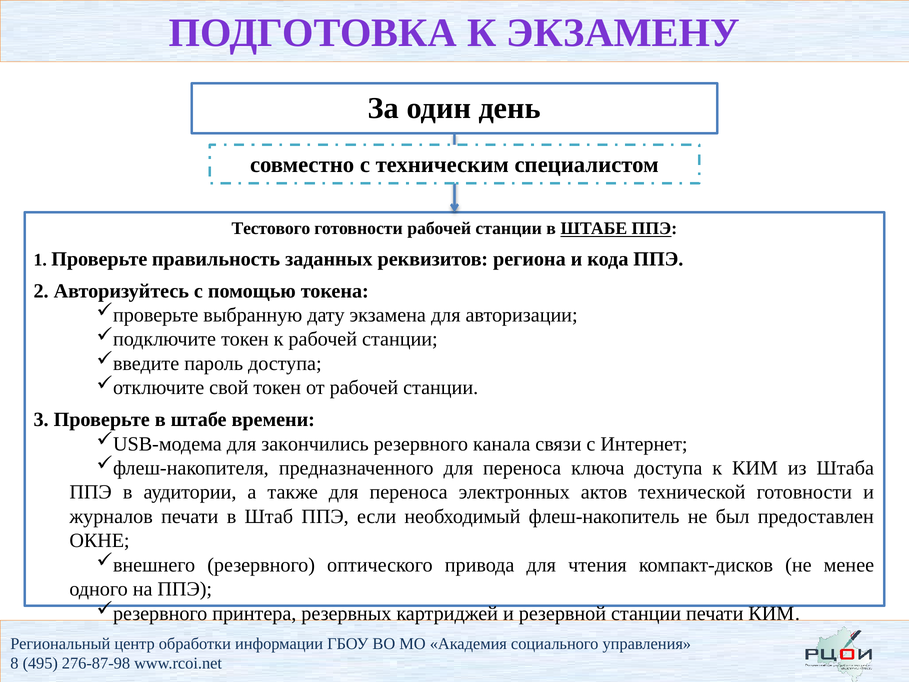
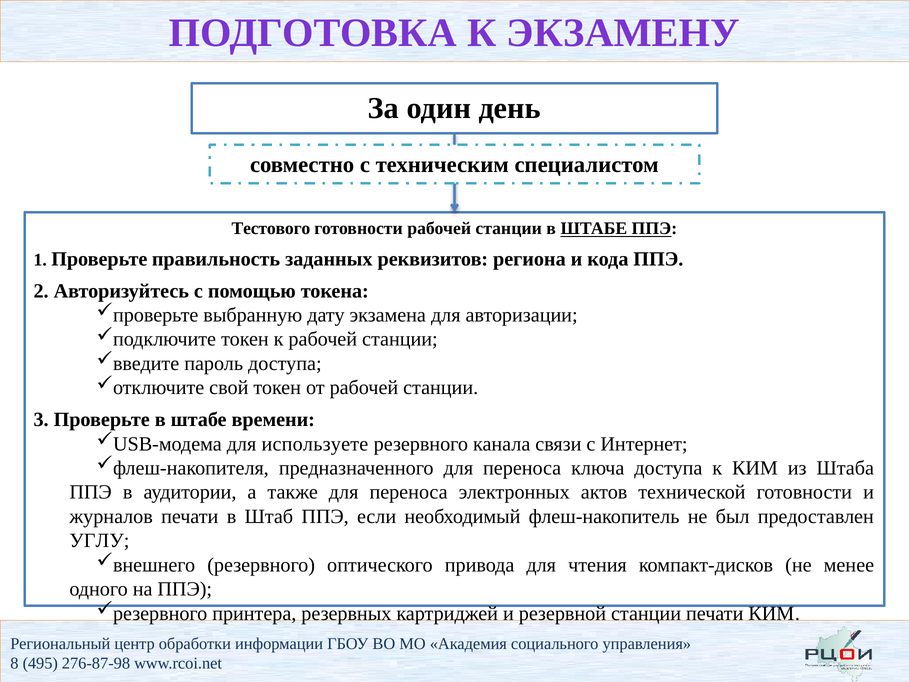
закончились: закончились -> используете
ОКНЕ: ОКНЕ -> УГЛУ
